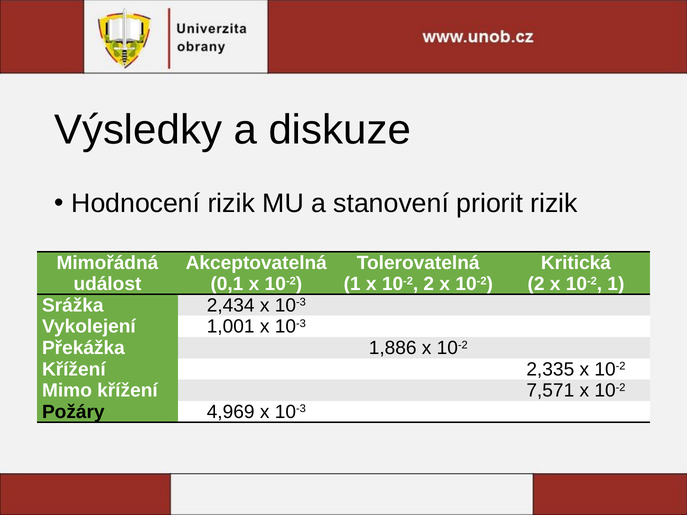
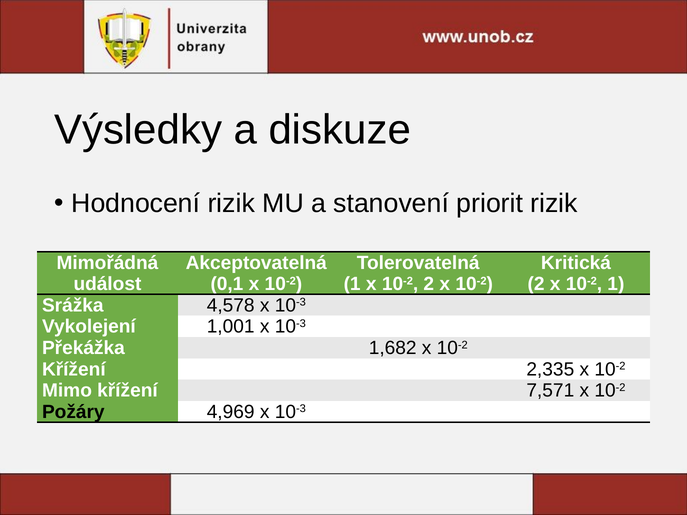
2,434: 2,434 -> 4,578
1,886: 1,886 -> 1,682
